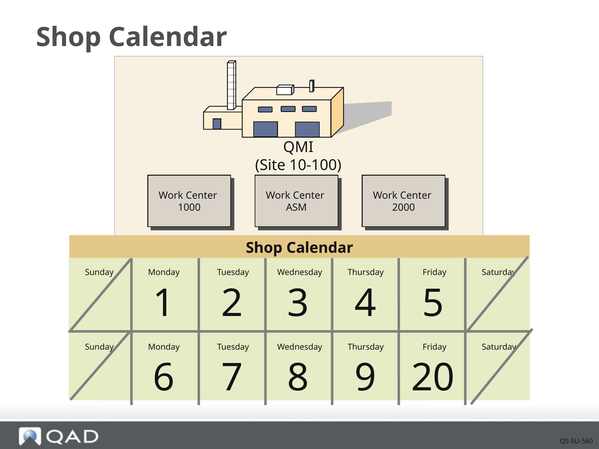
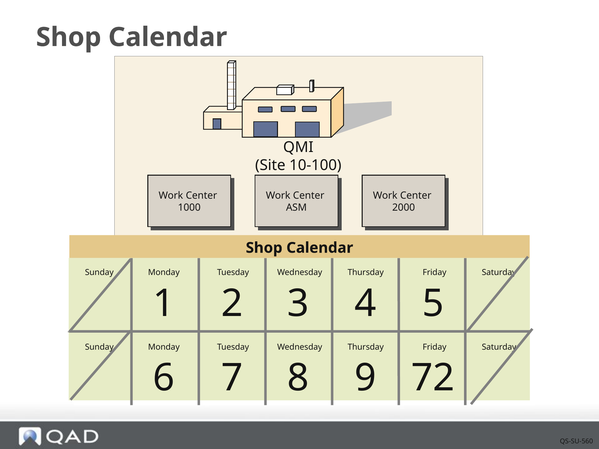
20: 20 -> 72
